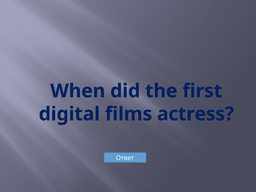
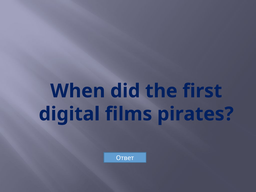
actress: actress -> pirates
